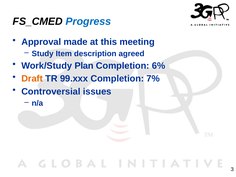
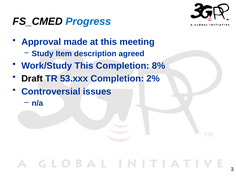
Work/Study Plan: Plan -> This
6%: 6% -> 8%
Draft colour: orange -> black
99.xxx: 99.xxx -> 53.xxx
7%: 7% -> 2%
